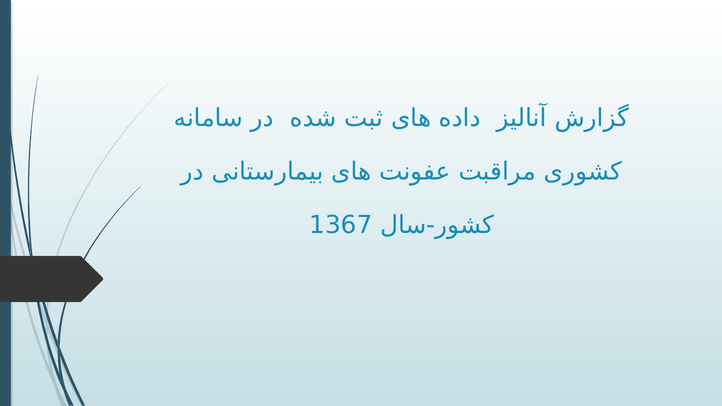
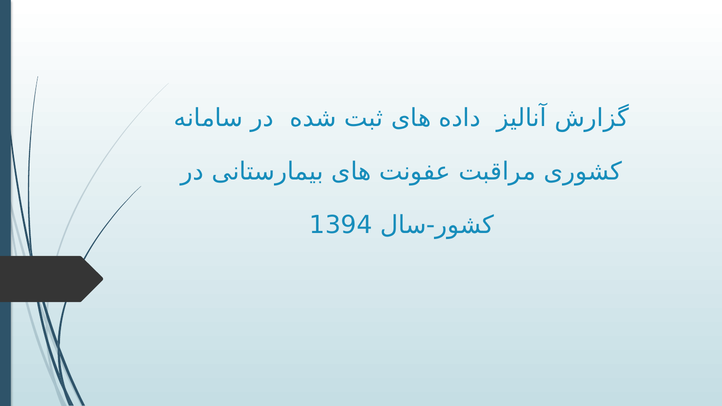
1367: 1367 -> 1394
